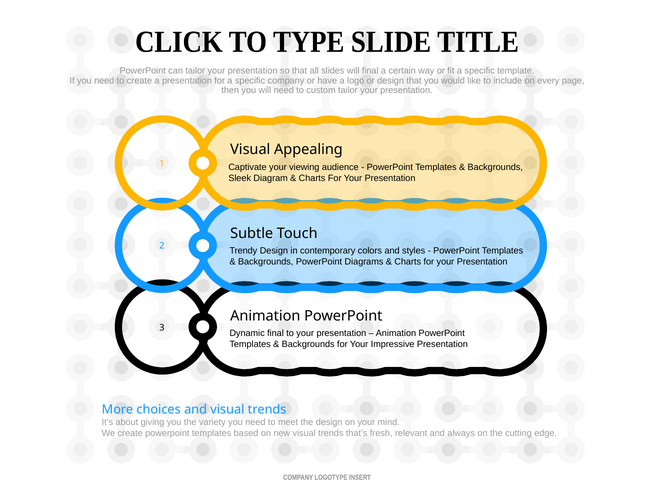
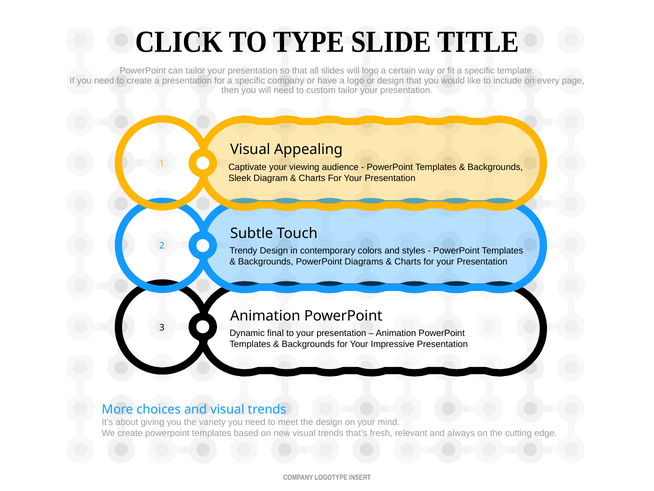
will final: final -> logo
